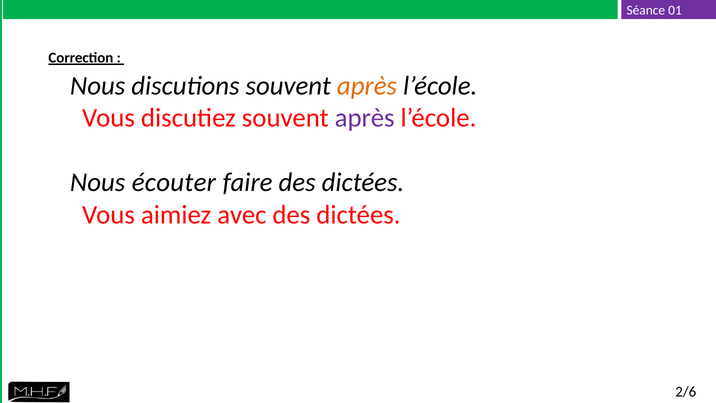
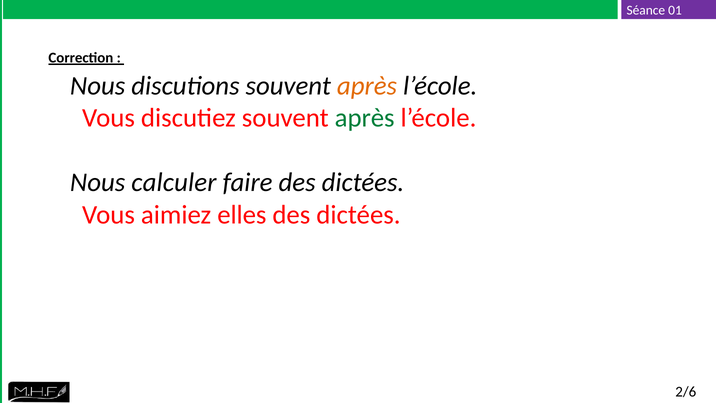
après at (365, 118) colour: purple -> green
écouter: écouter -> calculer
avec: avec -> elles
